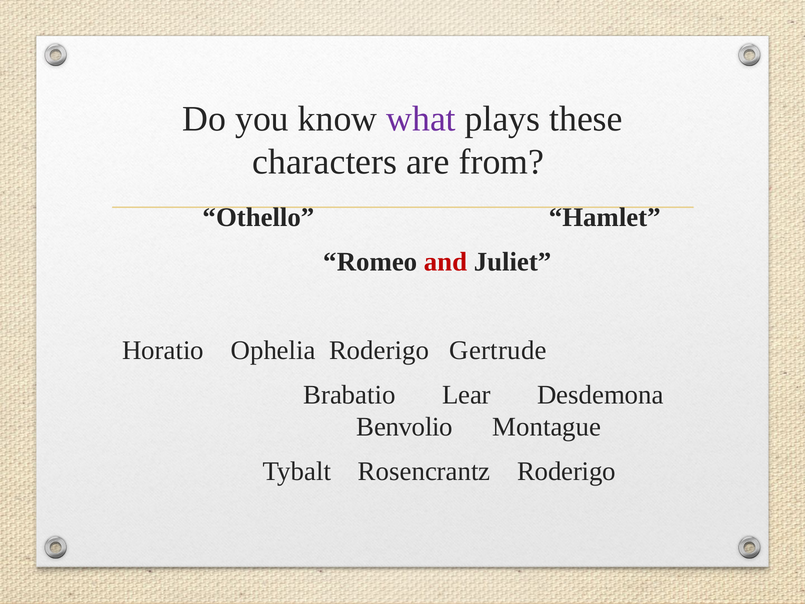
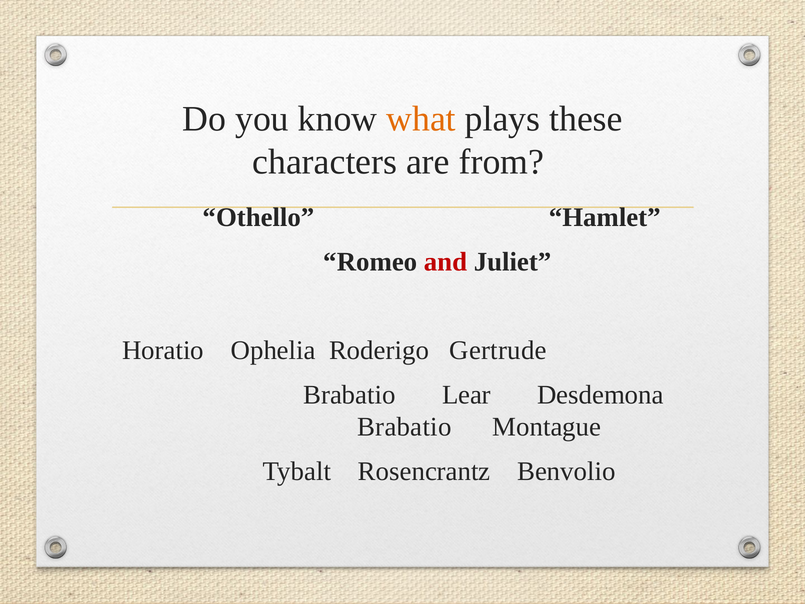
what colour: purple -> orange
Benvolio at (405, 427): Benvolio -> Brabatio
Rosencrantz Roderigo: Roderigo -> Benvolio
